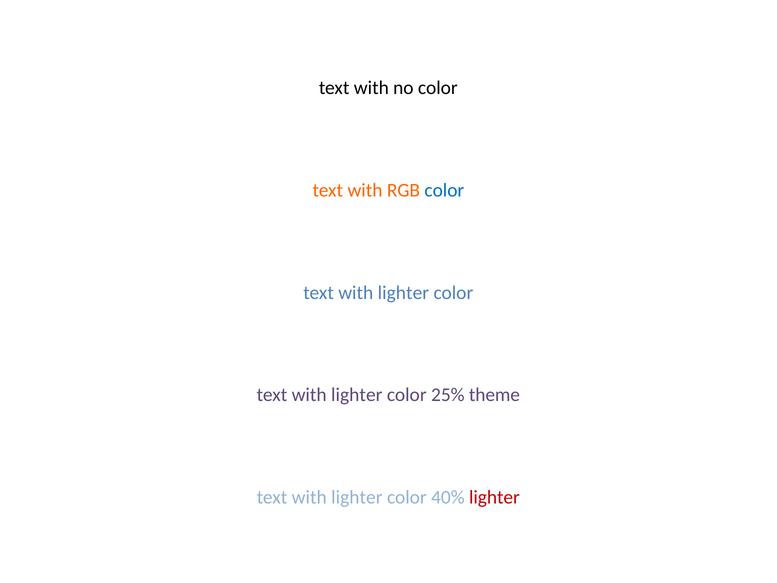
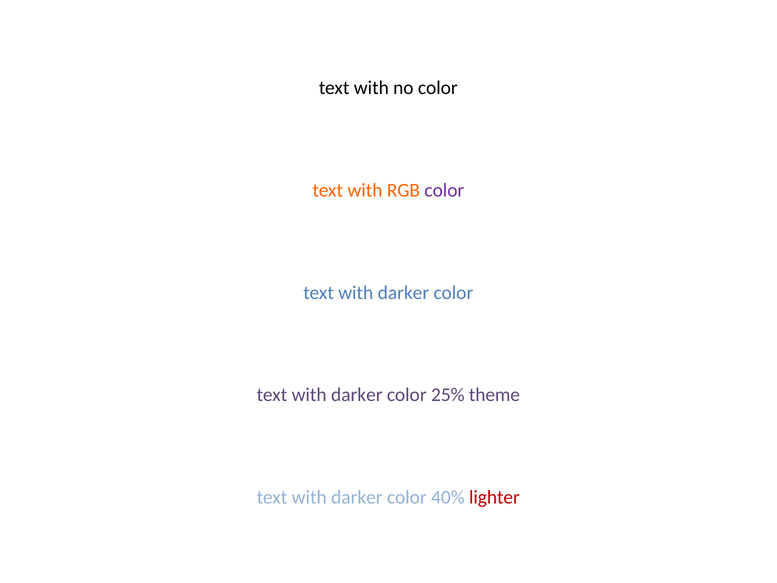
color at (444, 190) colour: blue -> purple
lighter at (403, 292): lighter -> darker
lighter at (357, 395): lighter -> darker
lighter at (357, 497): lighter -> darker
